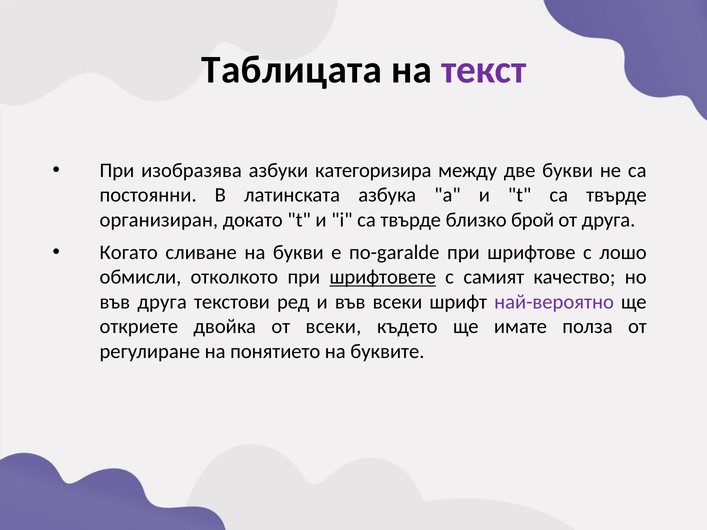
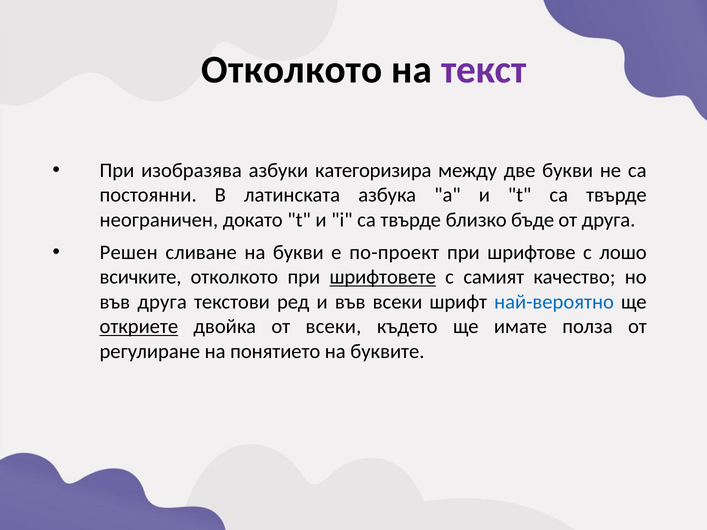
Таблицата at (292, 70): Таблицата -> Отколкото
организиран: организиран -> неограничен
брой: брой -> бъде
Когато: Когато -> Решен
по-garalde: по-garalde -> по-проект
обмисли: обмисли -> всичките
най-вероятно colour: purple -> blue
откриете underline: none -> present
